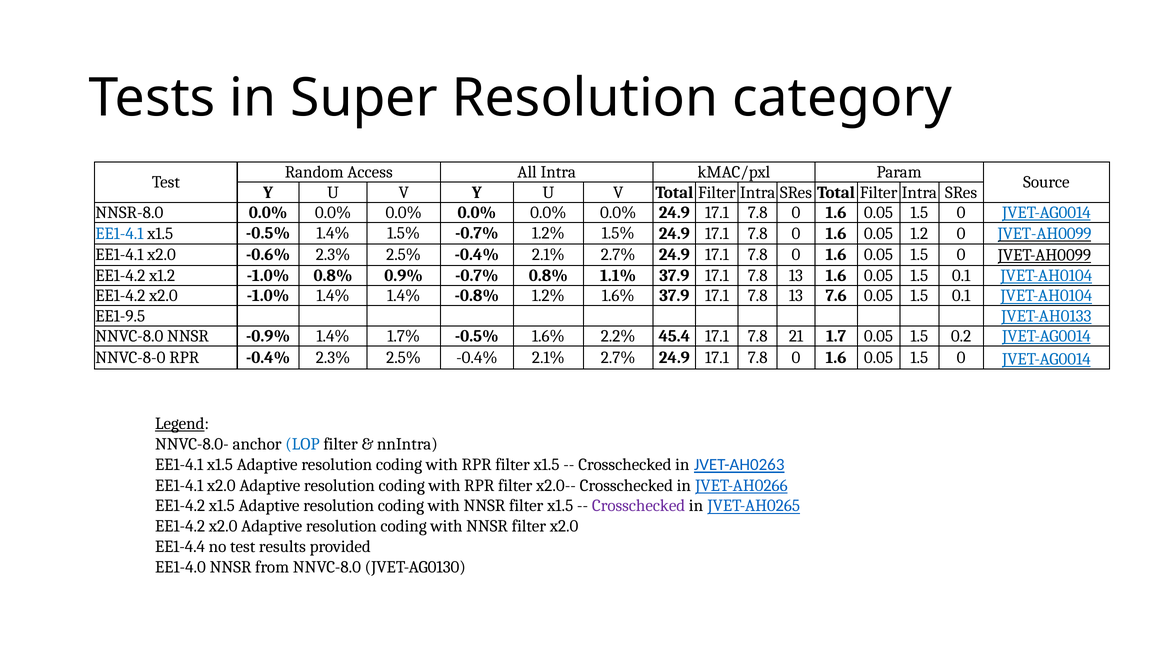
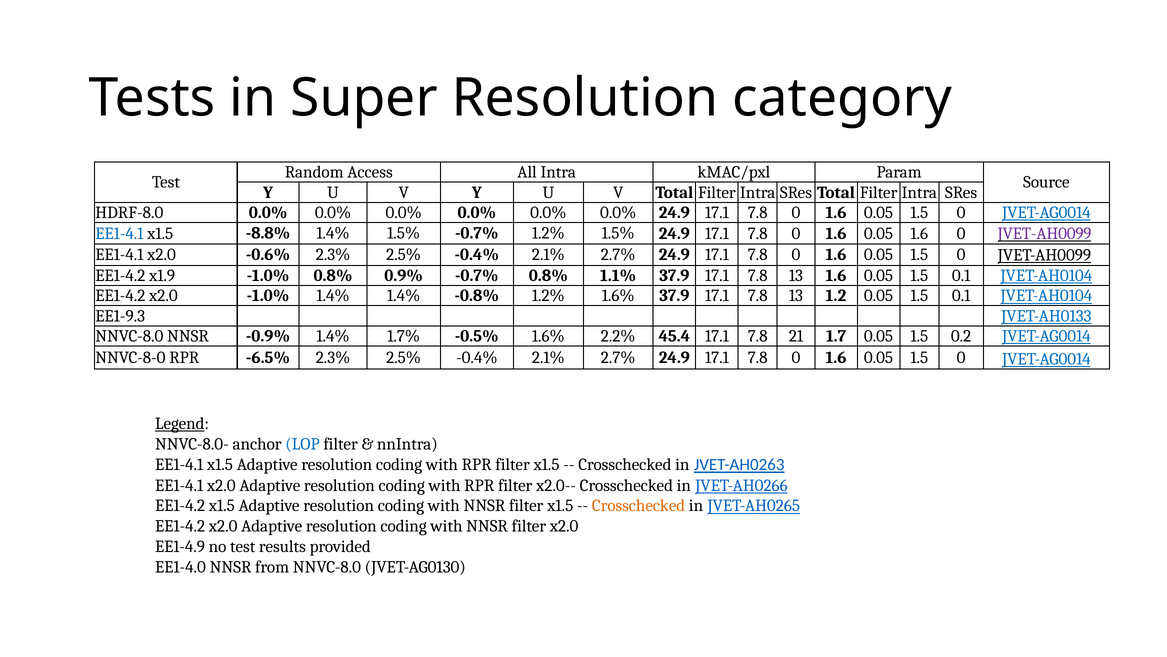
NNSR-8.0: NNSR-8.0 -> HDRF-8.0
x1.5 -0.5%: -0.5% -> -8.8%
0.05 1.2: 1.2 -> 1.6
JVET-AH0099 at (1045, 234) colour: blue -> purple
x1.2: x1.2 -> x1.9
7.6: 7.6 -> 1.2
EE1-9.5: EE1-9.5 -> EE1-9.3
RPR -0.4%: -0.4% -> -6.5%
Crosschecked at (639, 505) colour: purple -> orange
EE1-4.4: EE1-4.4 -> EE1-4.9
